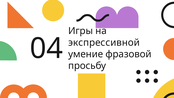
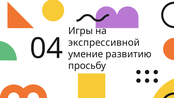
фразовой: фразовой -> развитию
